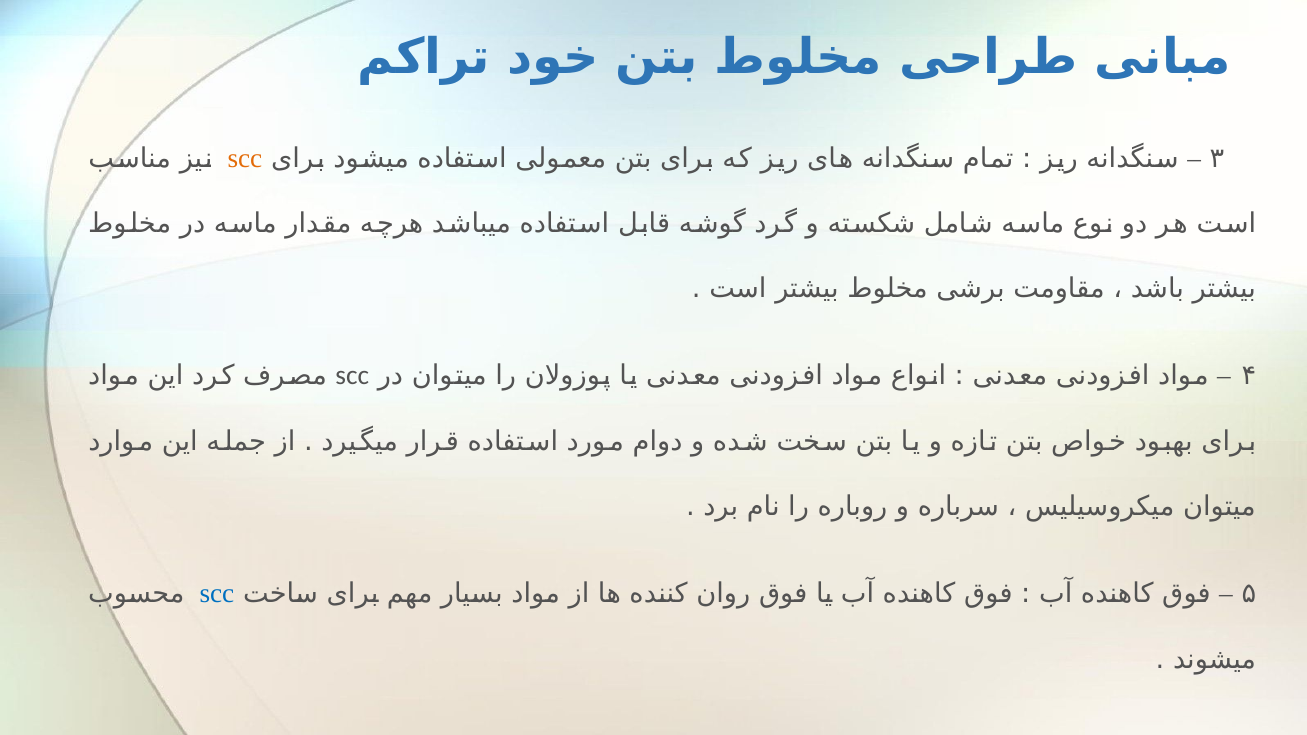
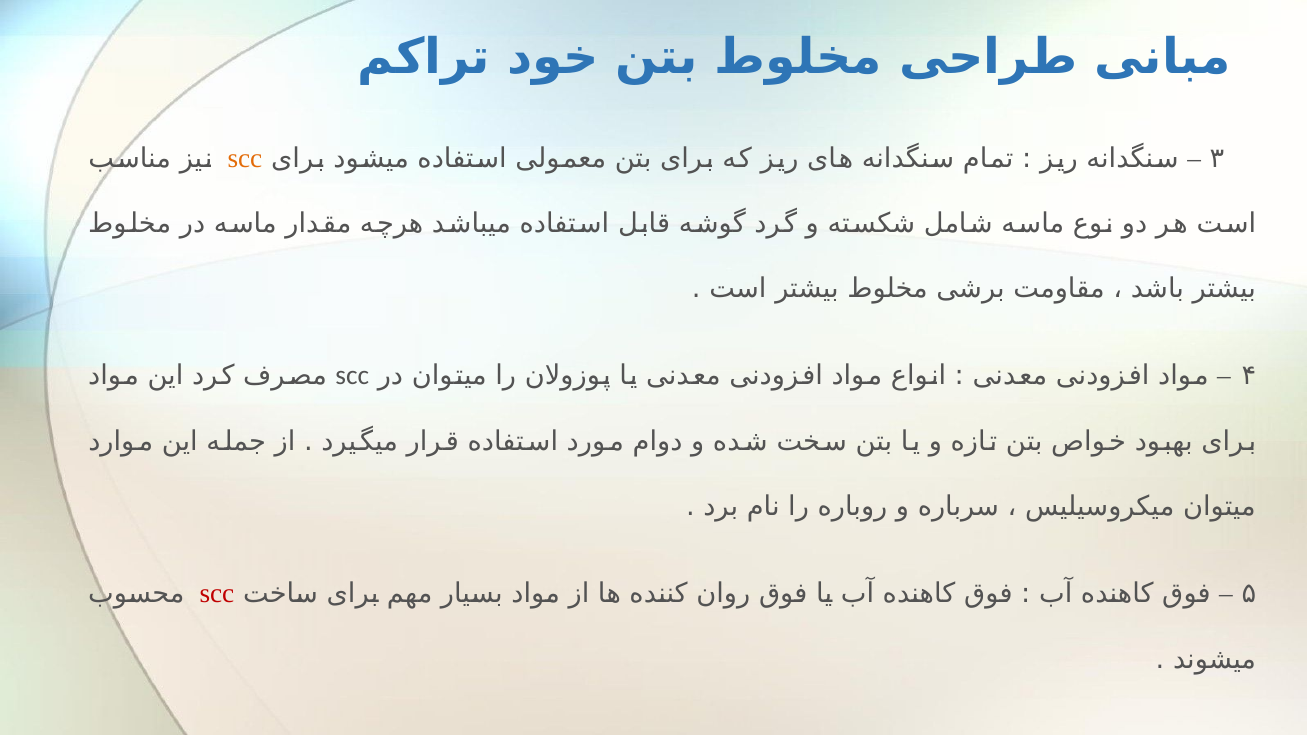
scc at (217, 594) colour: blue -> red
